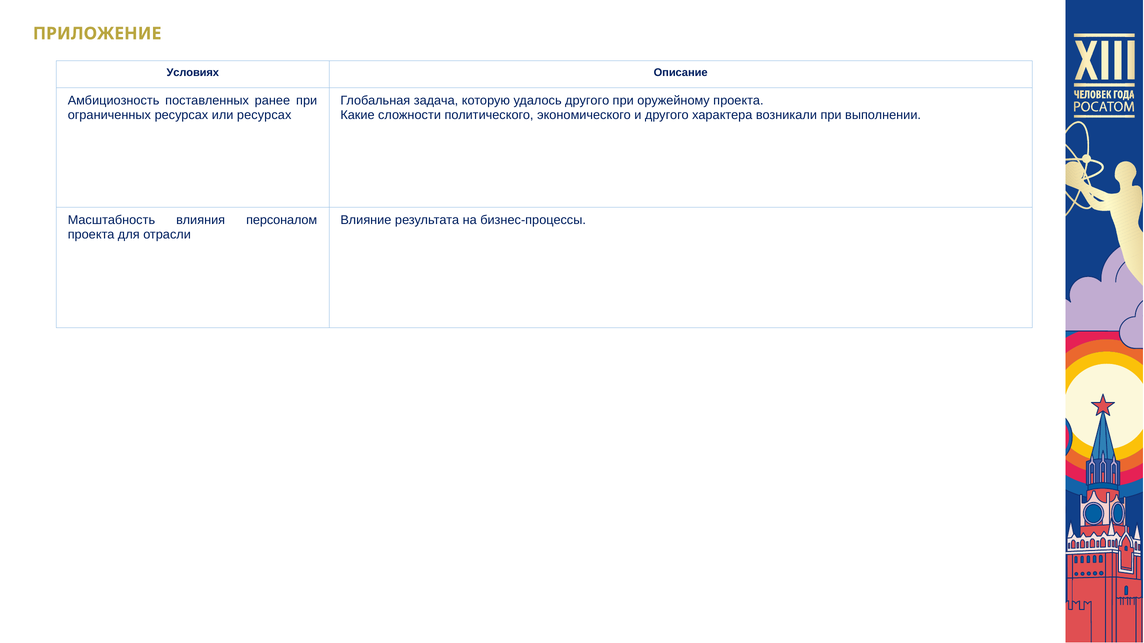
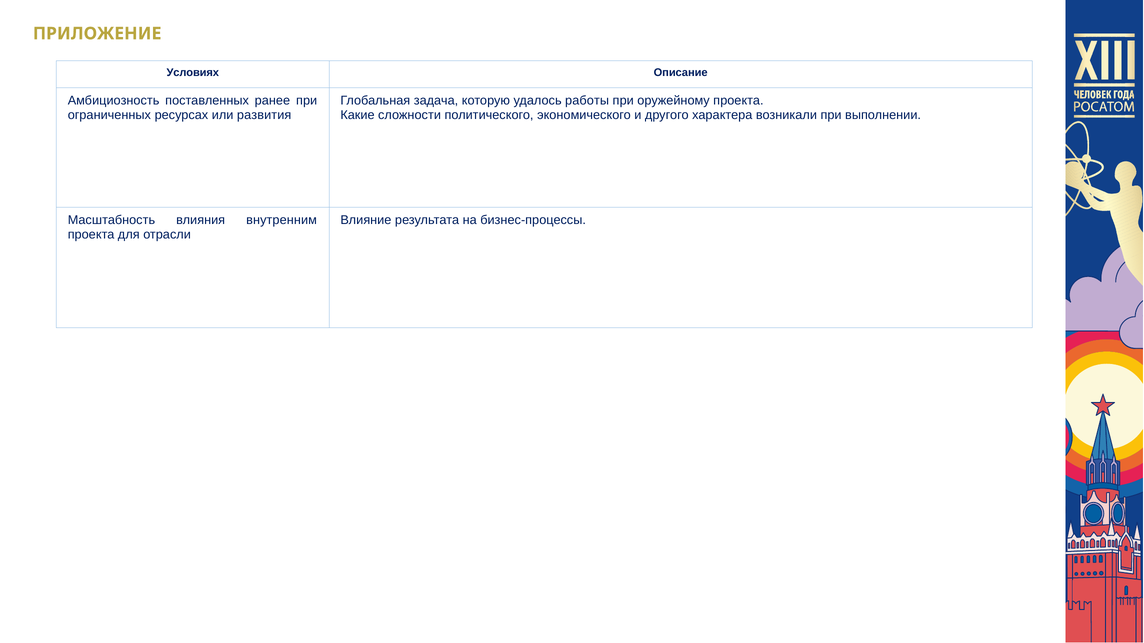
удалось другого: другого -> работы
или ресурсах: ресурсах -> развития
персоналом: персоналом -> внутренним
